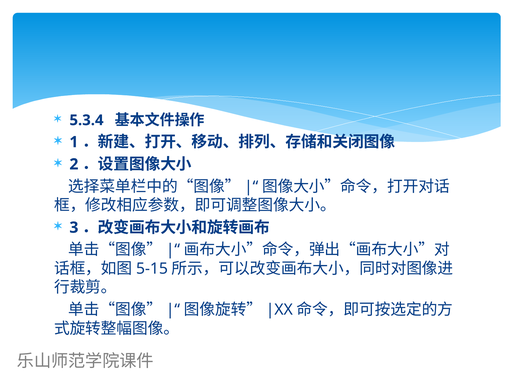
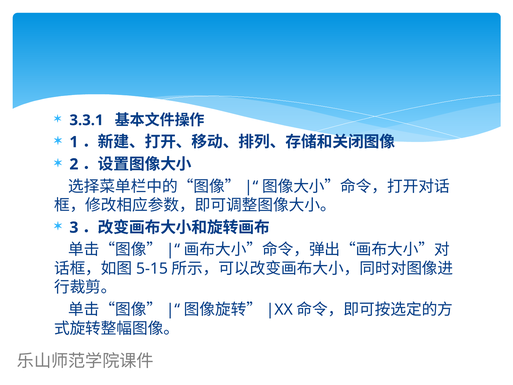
5.3.4: 5.3.4 -> 3.3.1
